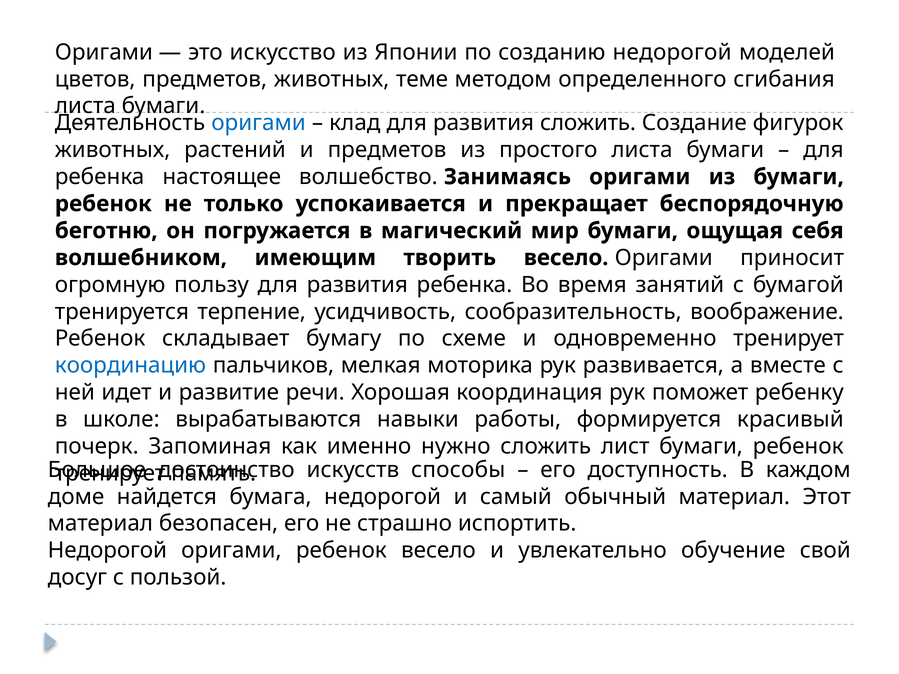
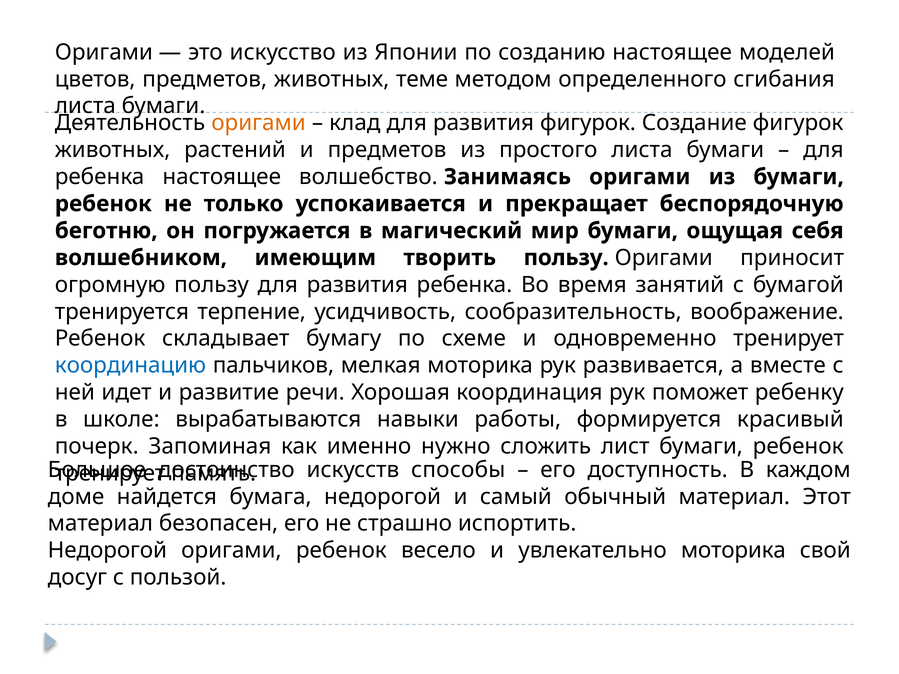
созданию недорогой: недорогой -> настоящее
оригами at (259, 123) colour: blue -> orange
развития сложить: сложить -> фигурок
творить весело: весело -> пользу
увлекательно обучение: обучение -> моторика
